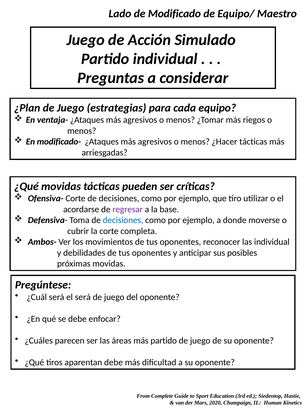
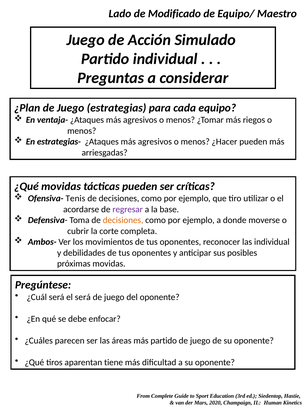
modificado-: modificado- -> estrategias-
¿Hacer tácticas: tácticas -> pueden
Ofensiva- Corte: Corte -> Tenis
decisiones at (123, 220) colour: blue -> orange
aparentan debe: debe -> tiene
